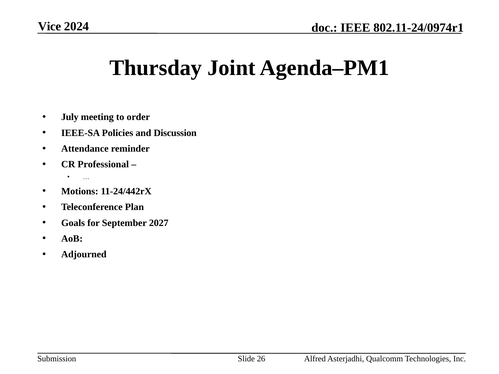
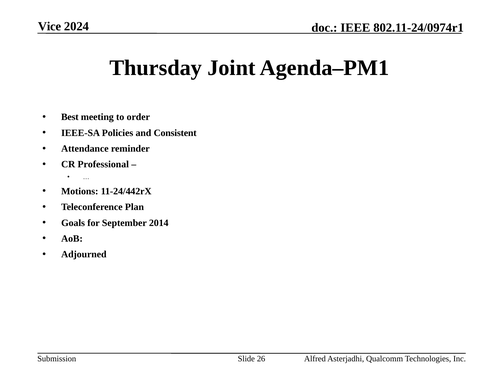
July: July -> Best
Discussion: Discussion -> Consistent
2027: 2027 -> 2014
